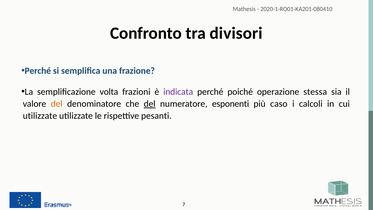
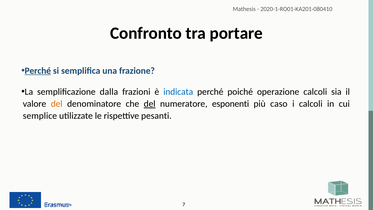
divisori: divisori -> portare
Perché at (38, 71) underline: none -> present
volta: volta -> dalla
indicata colour: purple -> blue
operazione stessa: stessa -> calcoli
utilizzate at (40, 116): utilizzate -> semplice
